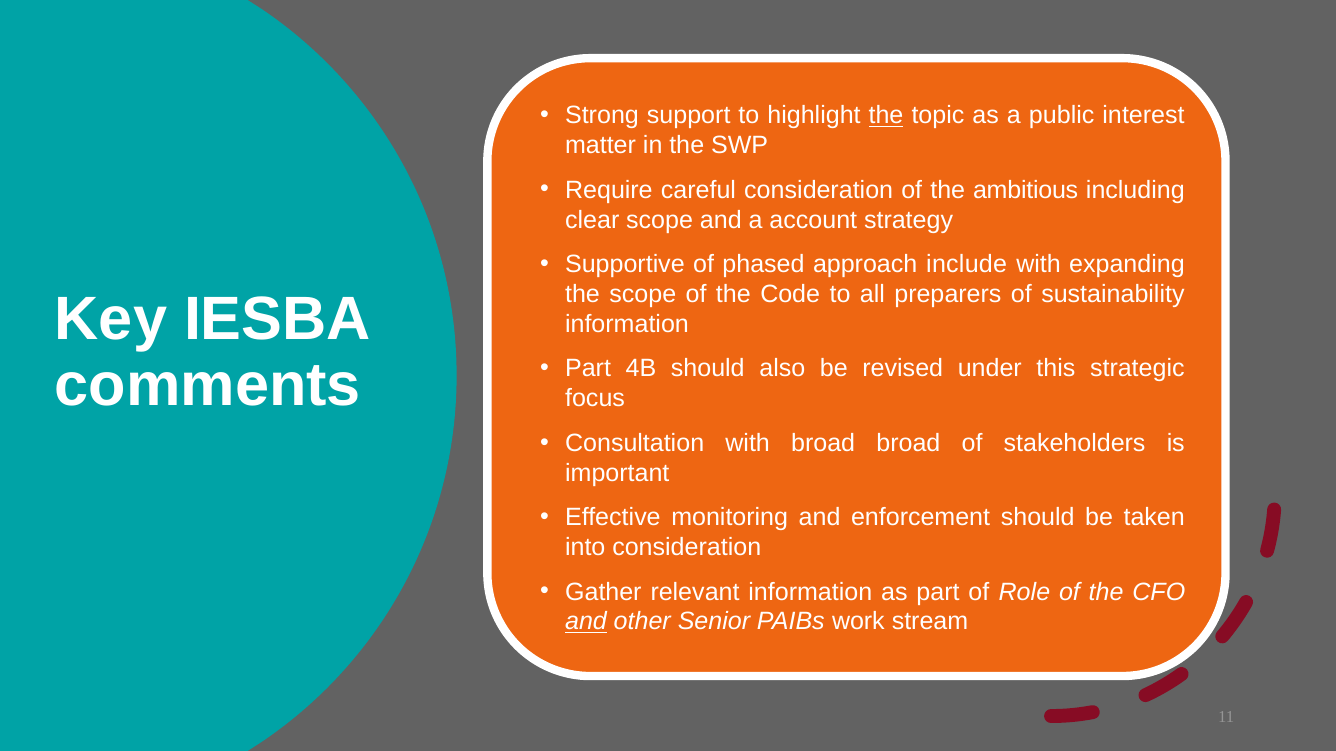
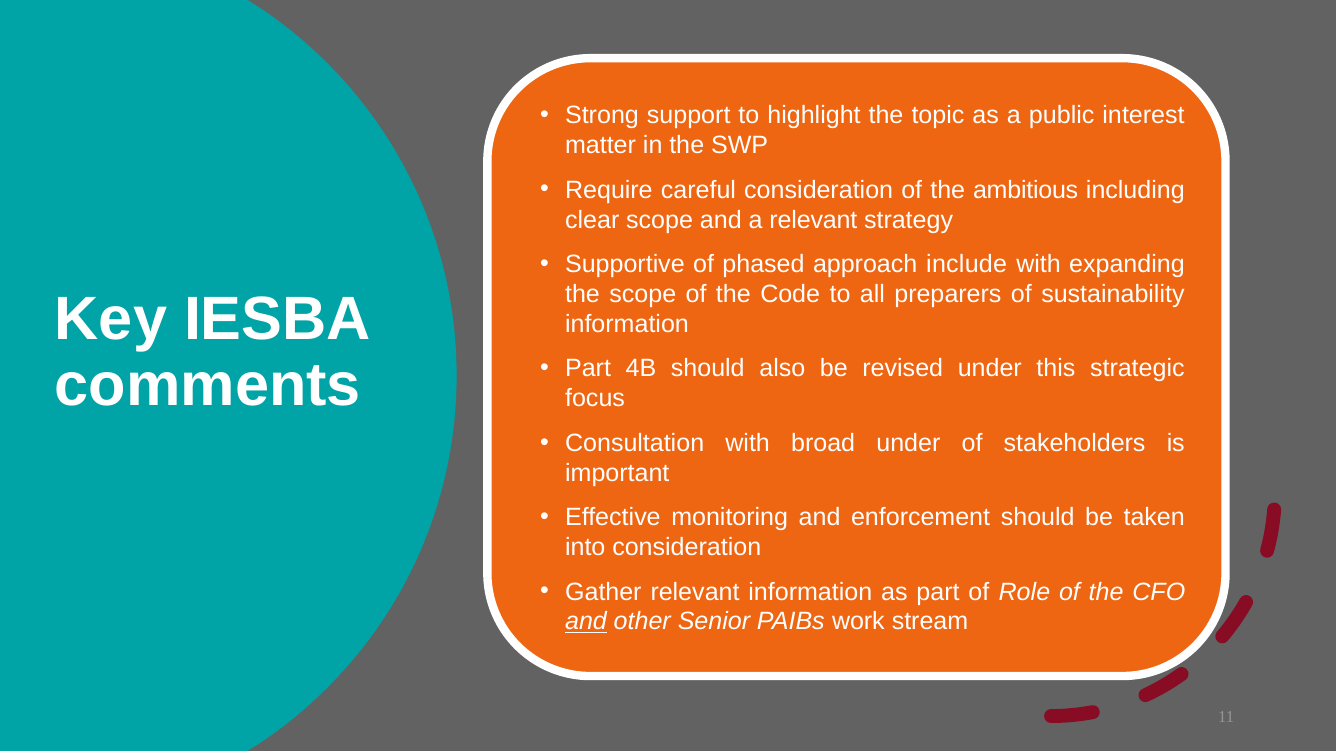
the at (886, 116) underline: present -> none
a account: account -> relevant
broad broad: broad -> under
